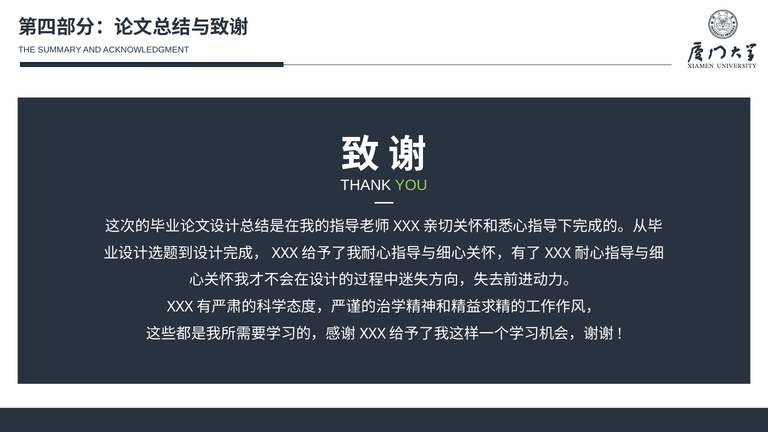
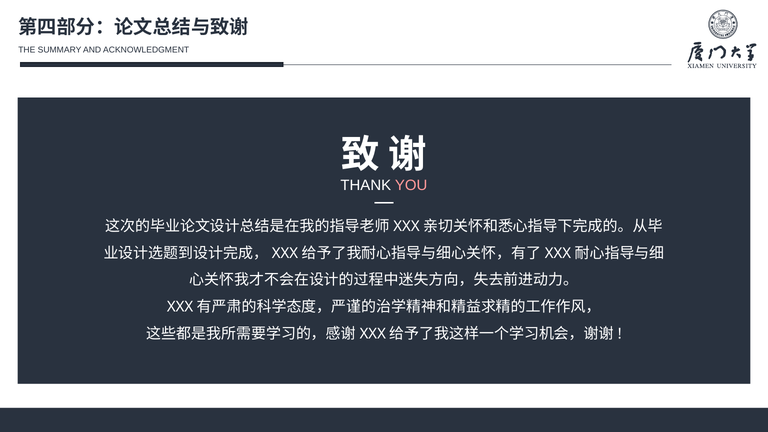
YOU colour: light green -> pink
